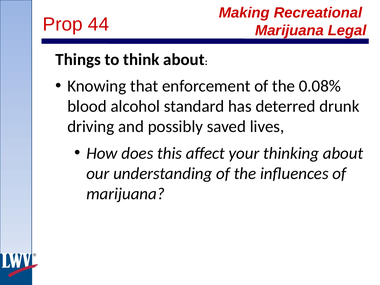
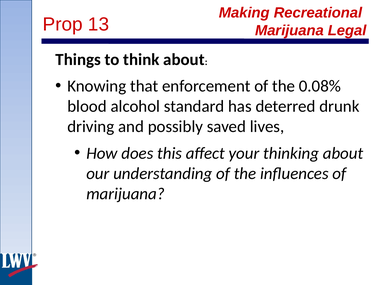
44: 44 -> 13
